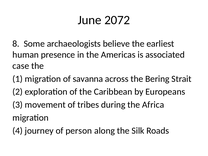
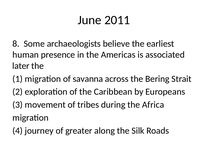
2072: 2072 -> 2011
case: case -> later
person: person -> greater
